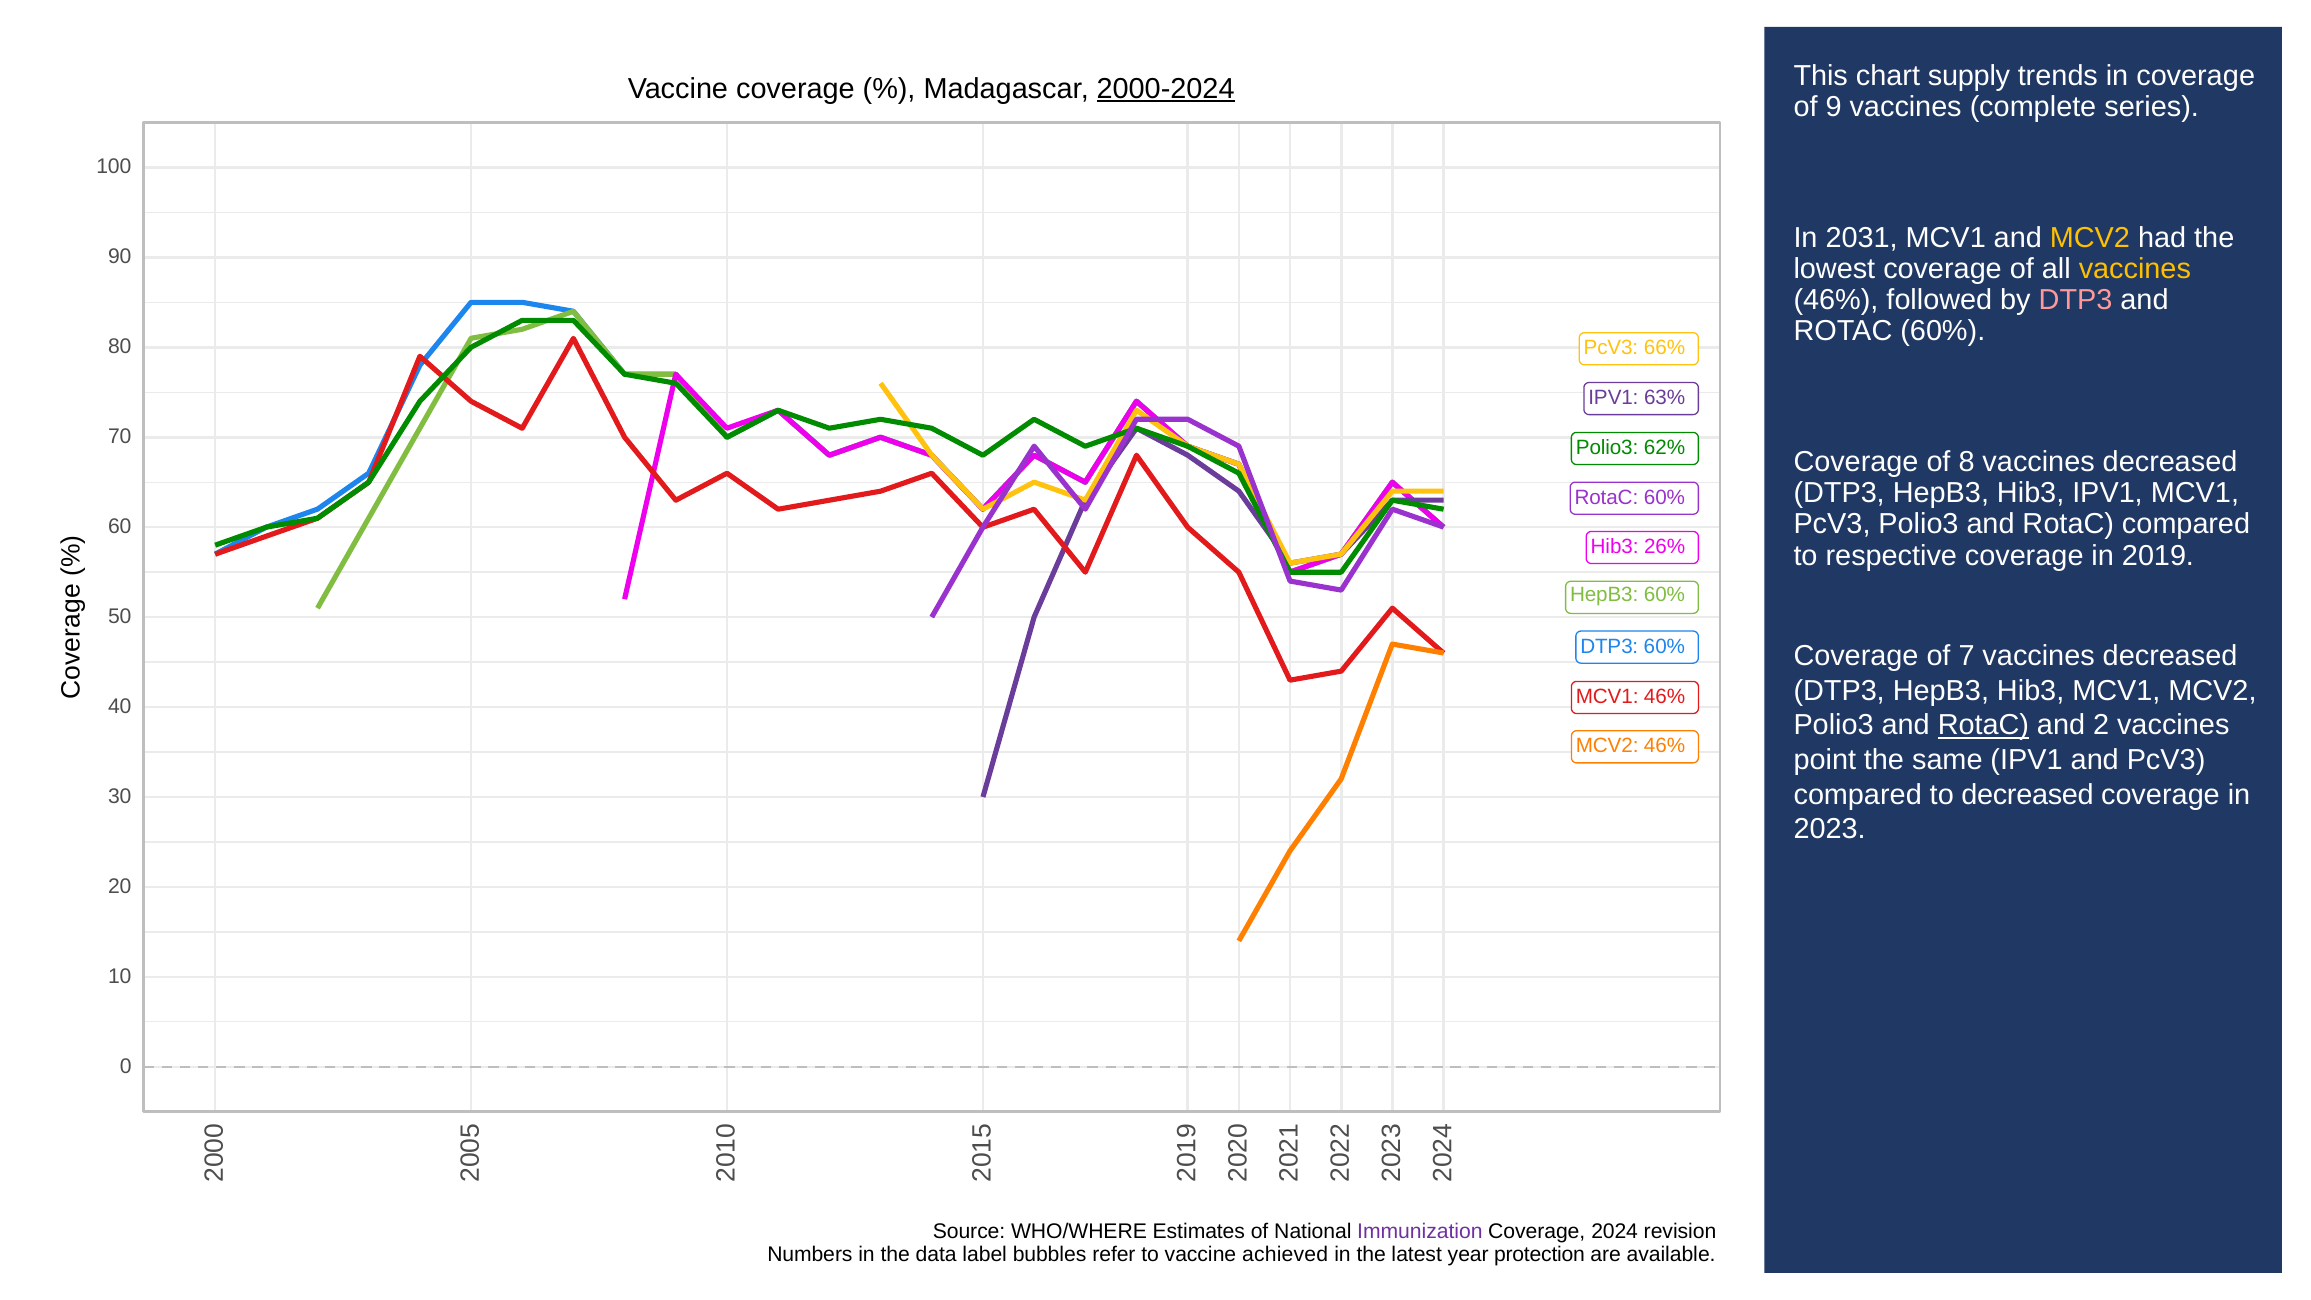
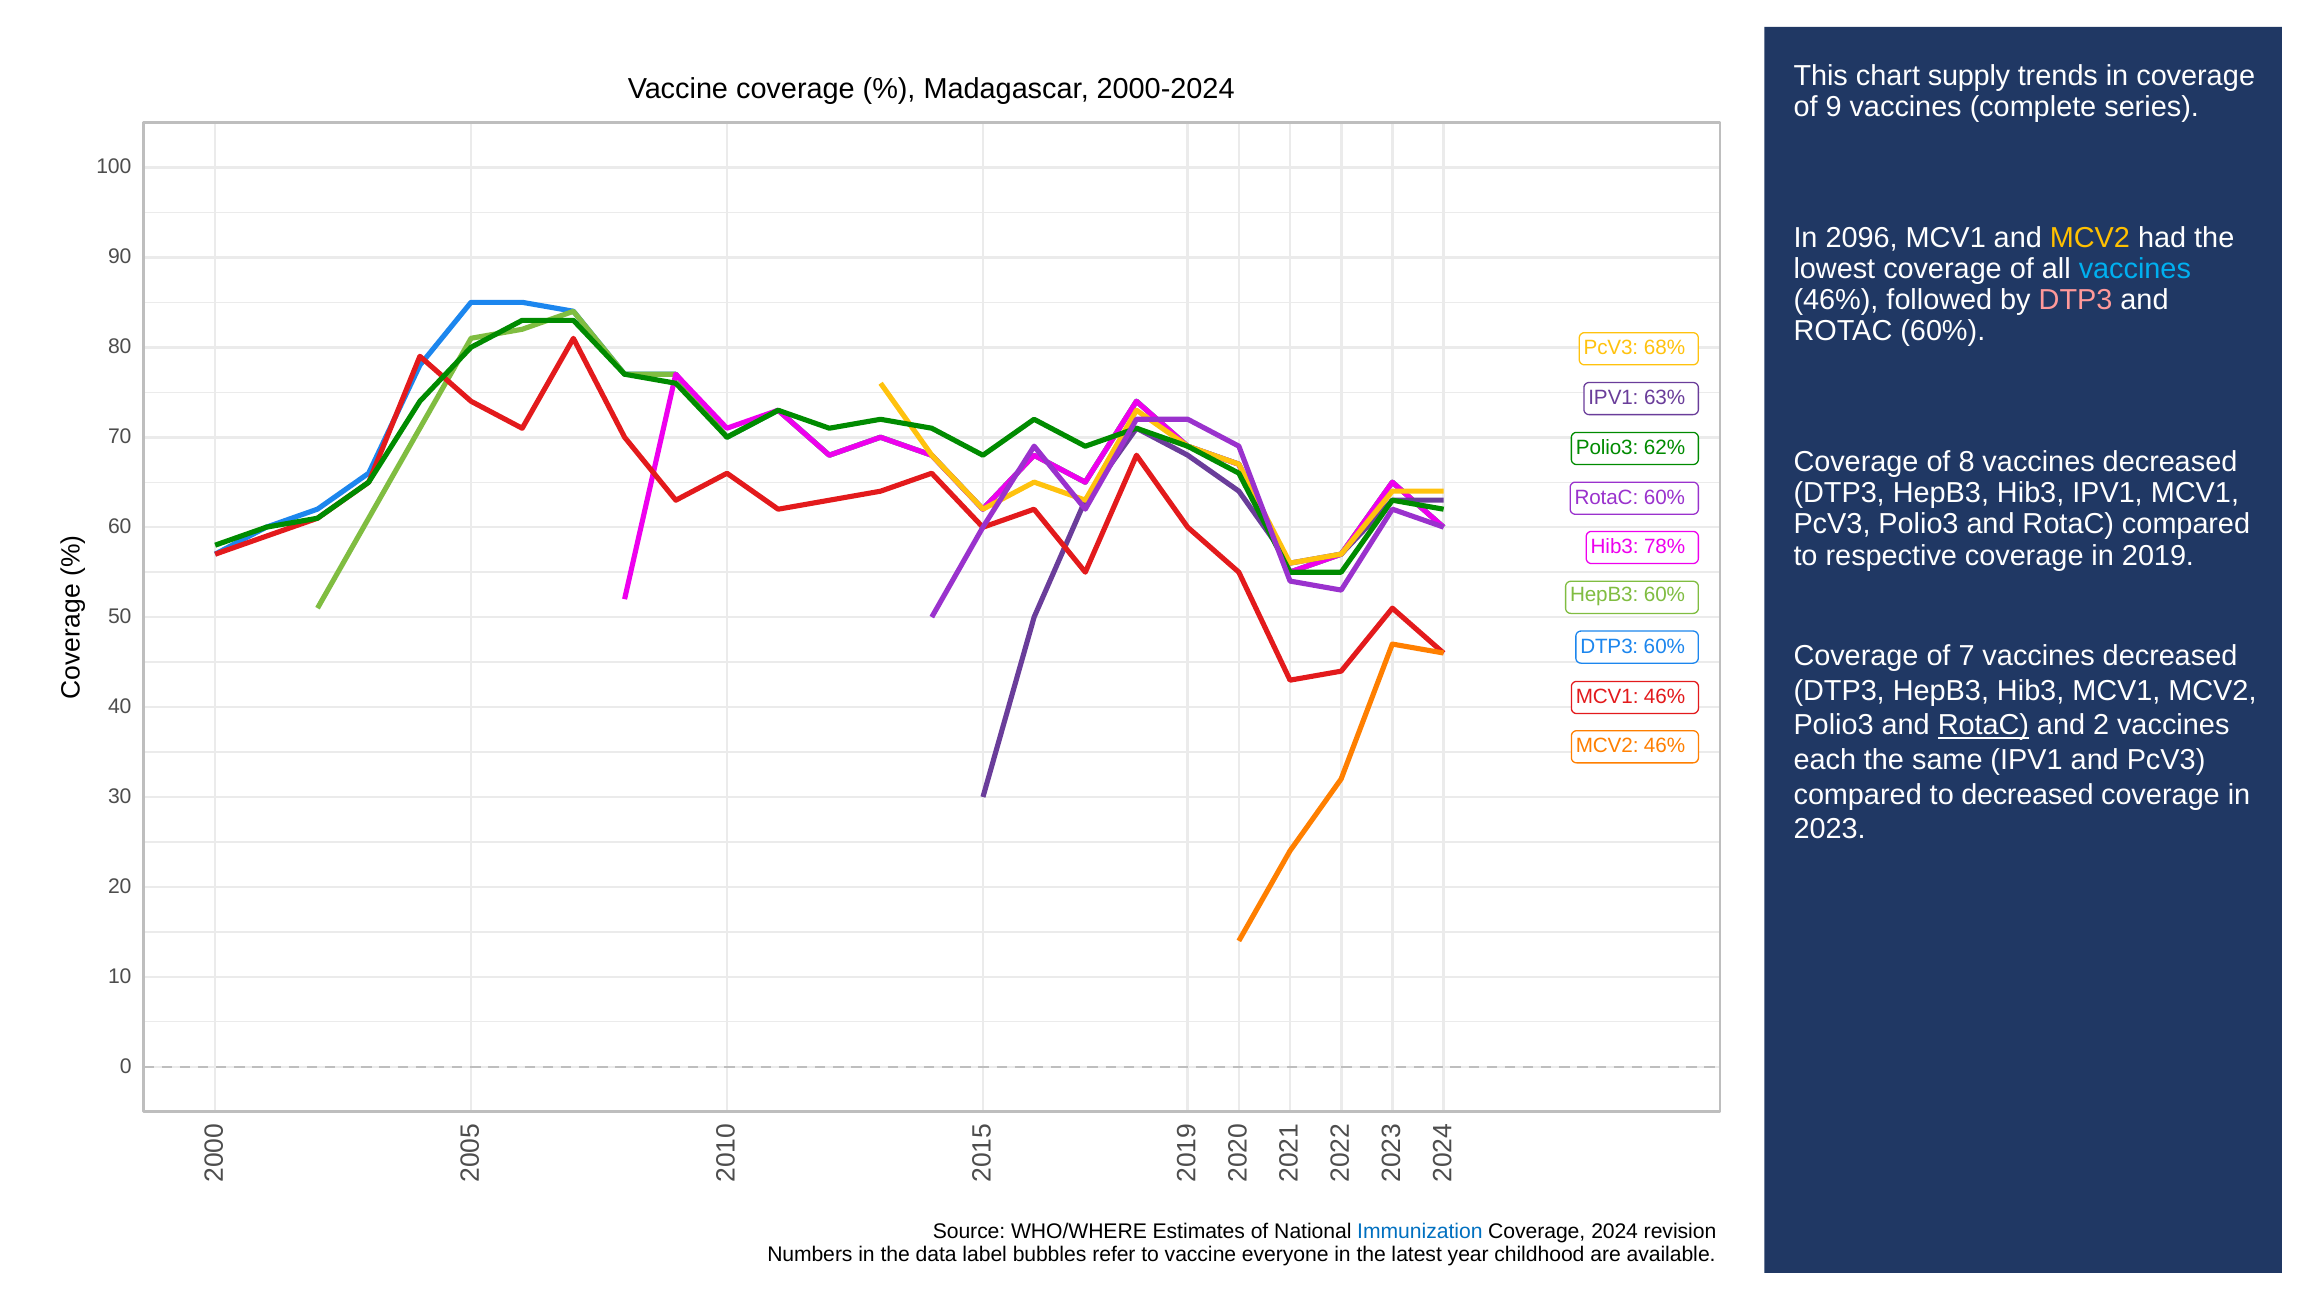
2000-2024 underline: present -> none
2031: 2031 -> 2096
vaccines at (2135, 269) colour: yellow -> light blue
66%: 66% -> 68%
26%: 26% -> 78%
point: point -> each
Immunization colour: purple -> blue
achieved: achieved -> everyone
protection: protection -> childhood
